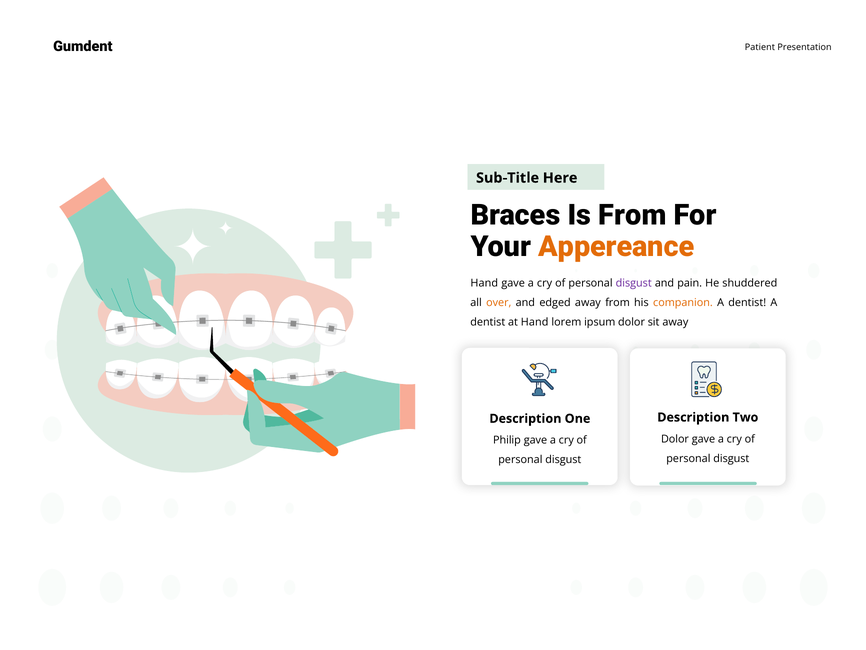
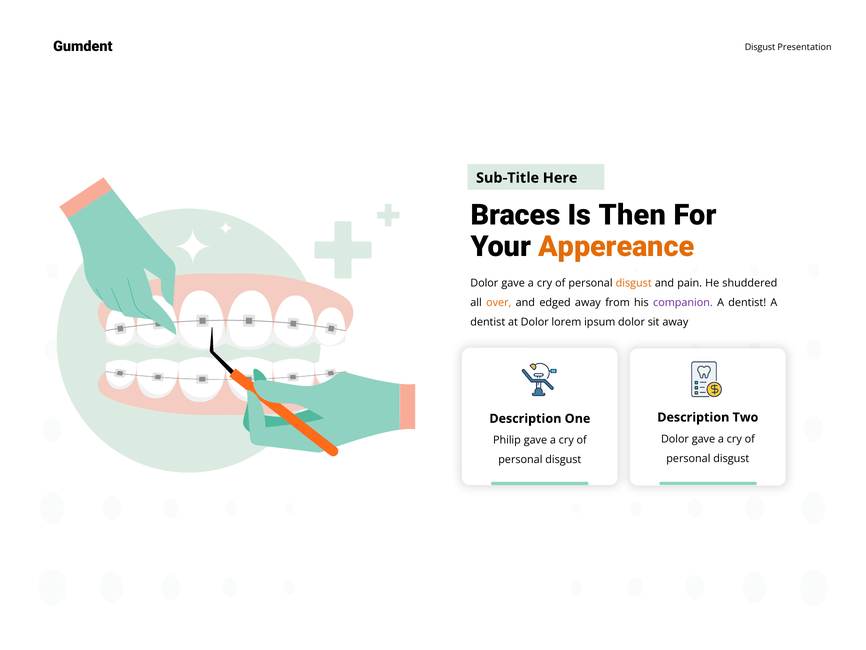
Patient at (760, 47): Patient -> Disgust
Is From: From -> Then
Hand at (484, 283): Hand -> Dolor
disgust at (634, 283) colour: purple -> orange
companion colour: orange -> purple
at Hand: Hand -> Dolor
